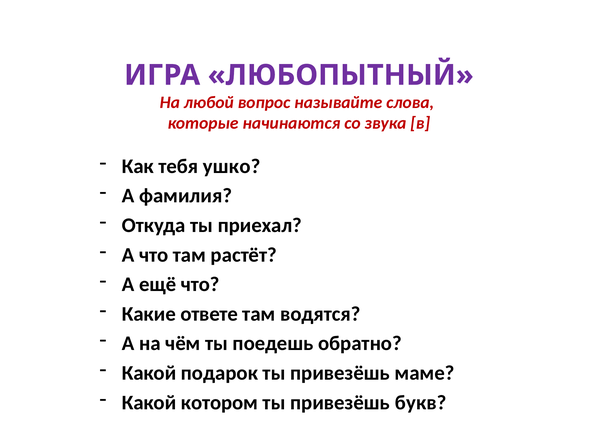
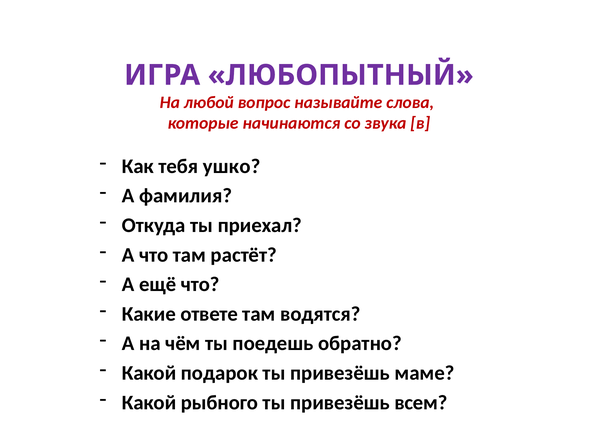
котором: котором -> рыбного
букв: букв -> всем
